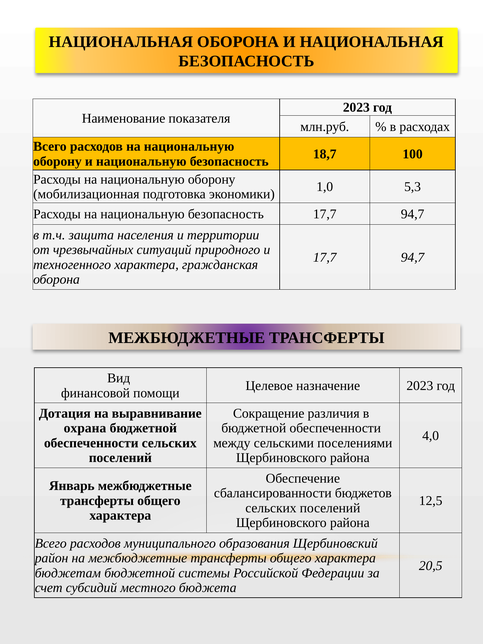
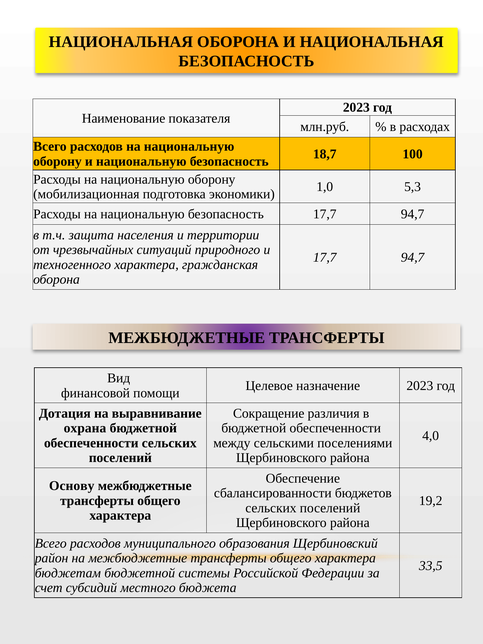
Январь: Январь -> Основу
12,5: 12,5 -> 19,2
20,5: 20,5 -> 33,5
